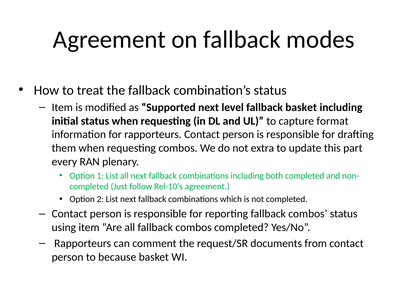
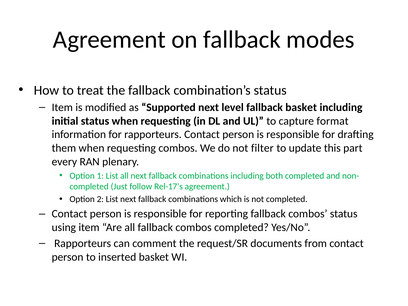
extra: extra -> filter
Rel-10’s: Rel-10’s -> Rel-17’s
because: because -> inserted
